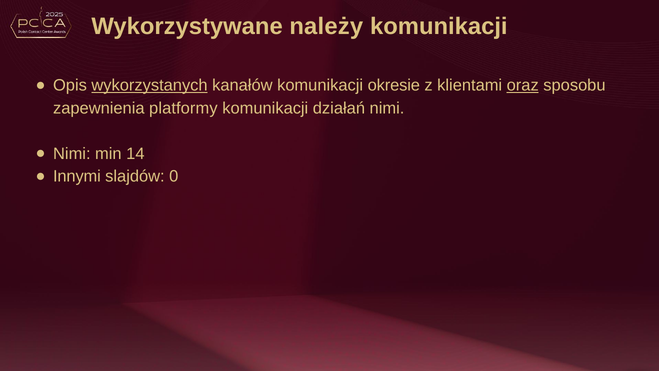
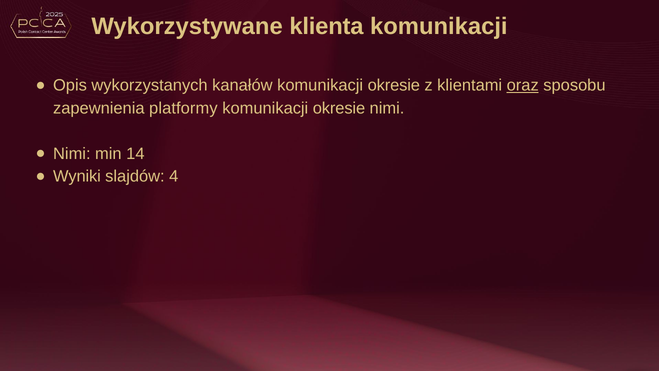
należy: należy -> klienta
wykorzystanych underline: present -> none
działań at (339, 108): działań -> okresie
Innymi: Innymi -> Wyniki
0: 0 -> 4
